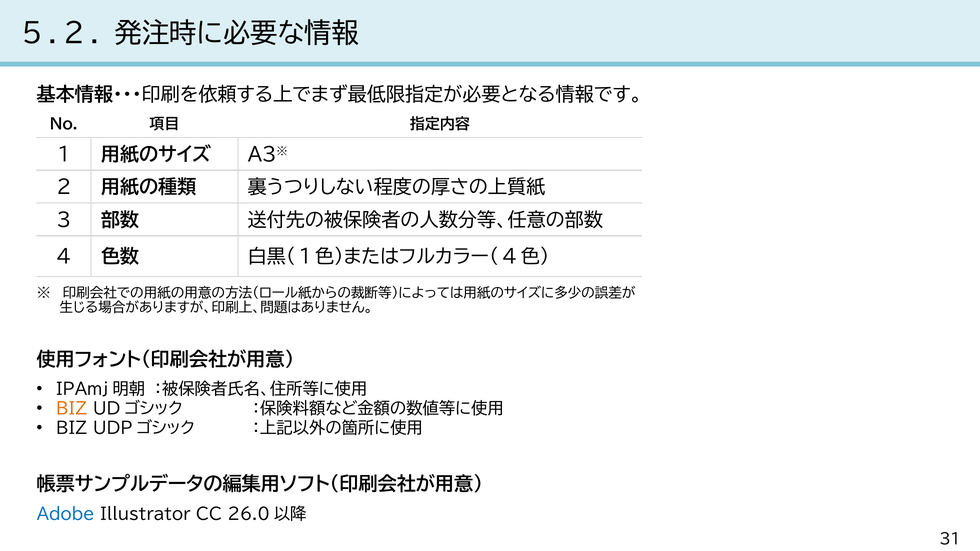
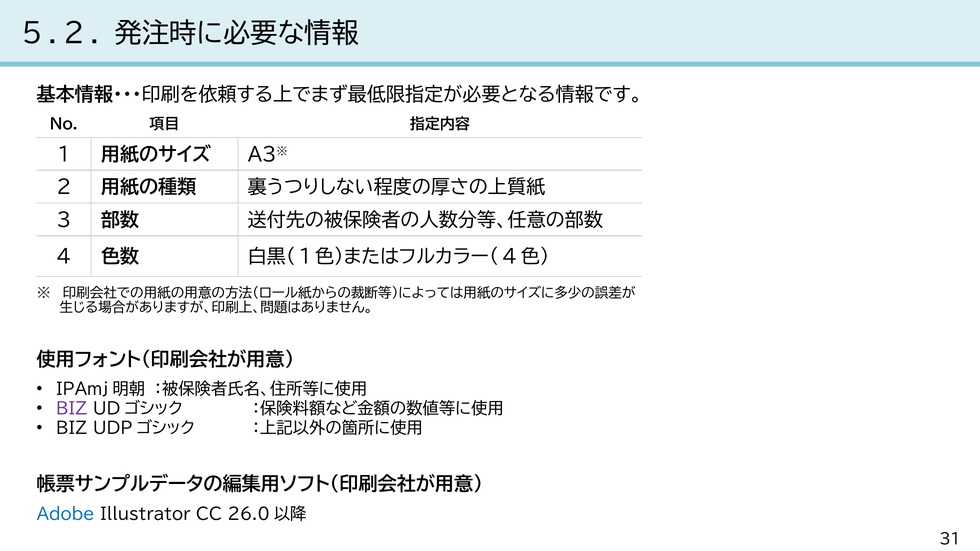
BIZ at (72, 409) colour: orange -> purple
